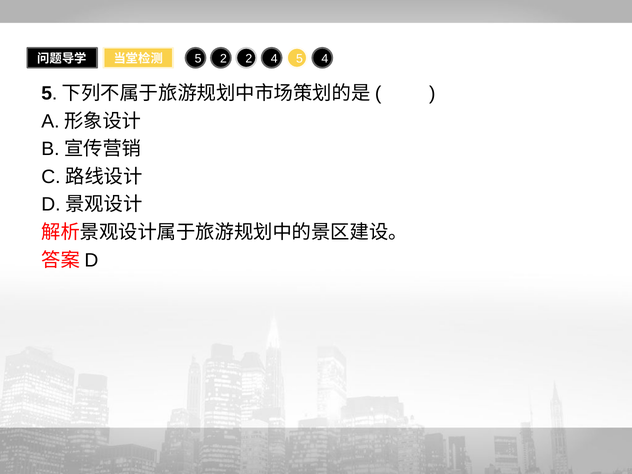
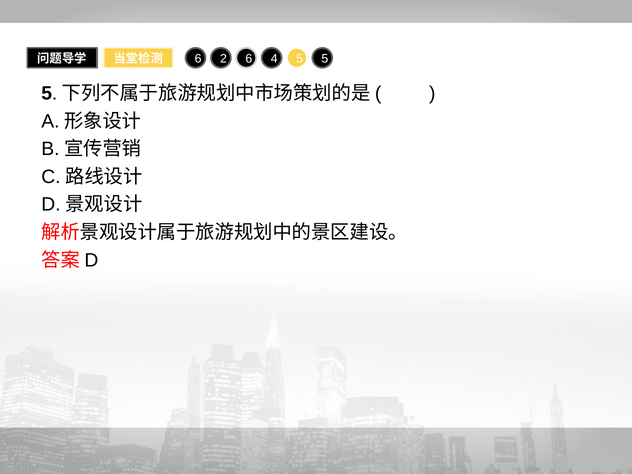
5 at (198, 59): 5 -> 6
2 2: 2 -> 6
5 4: 4 -> 5
